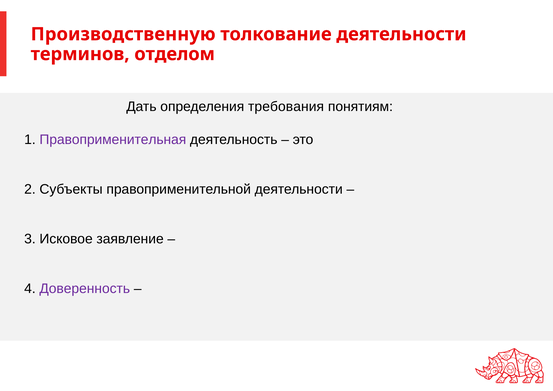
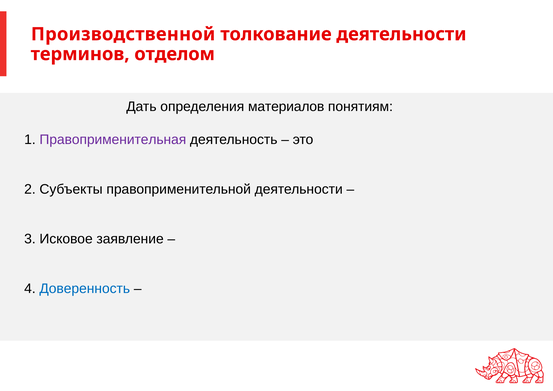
Производственную: Производственную -> Производственной
требования: требования -> материалов
Доверенность colour: purple -> blue
